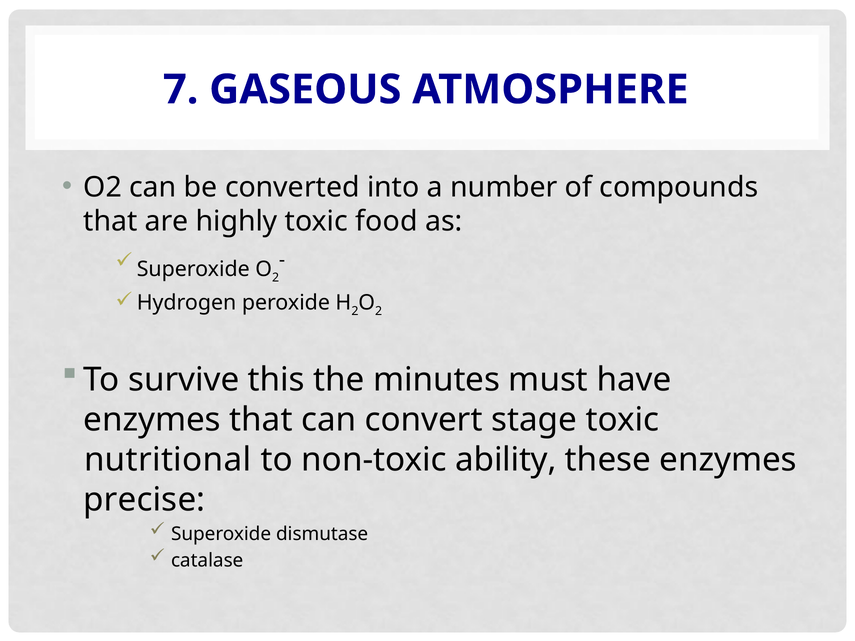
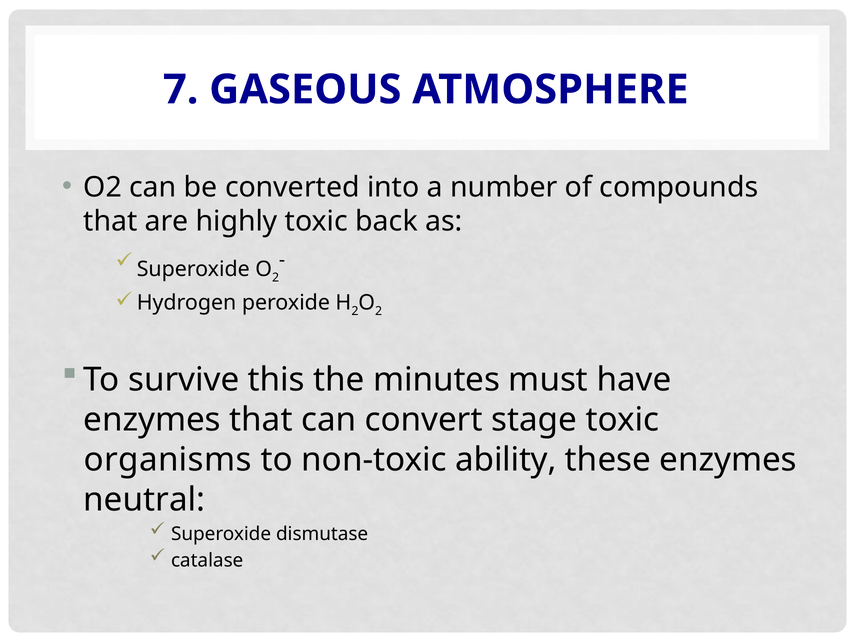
food: food -> back
nutritional: nutritional -> organisms
precise: precise -> neutral
